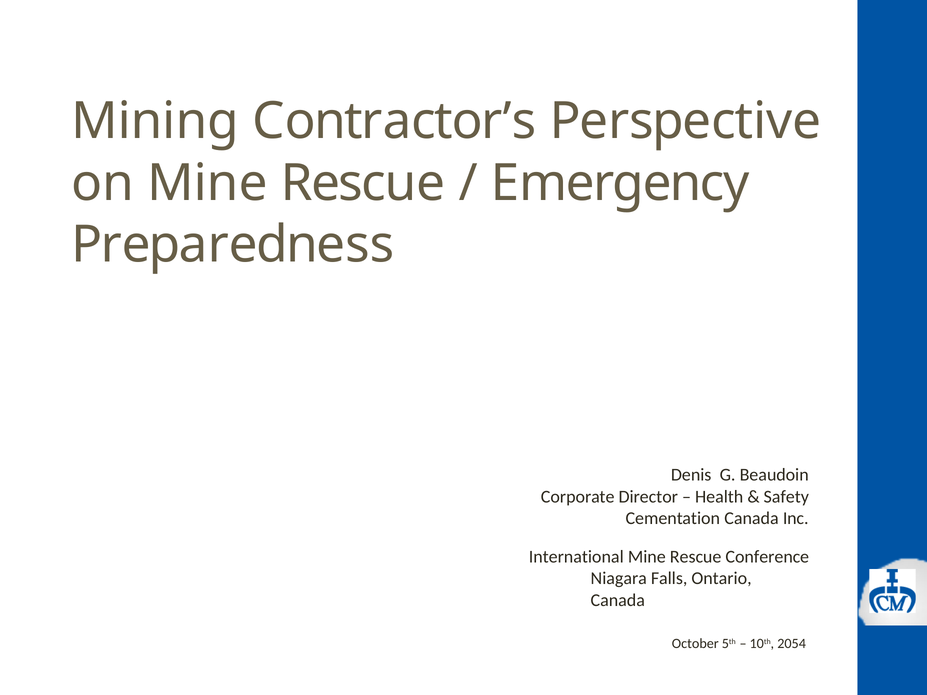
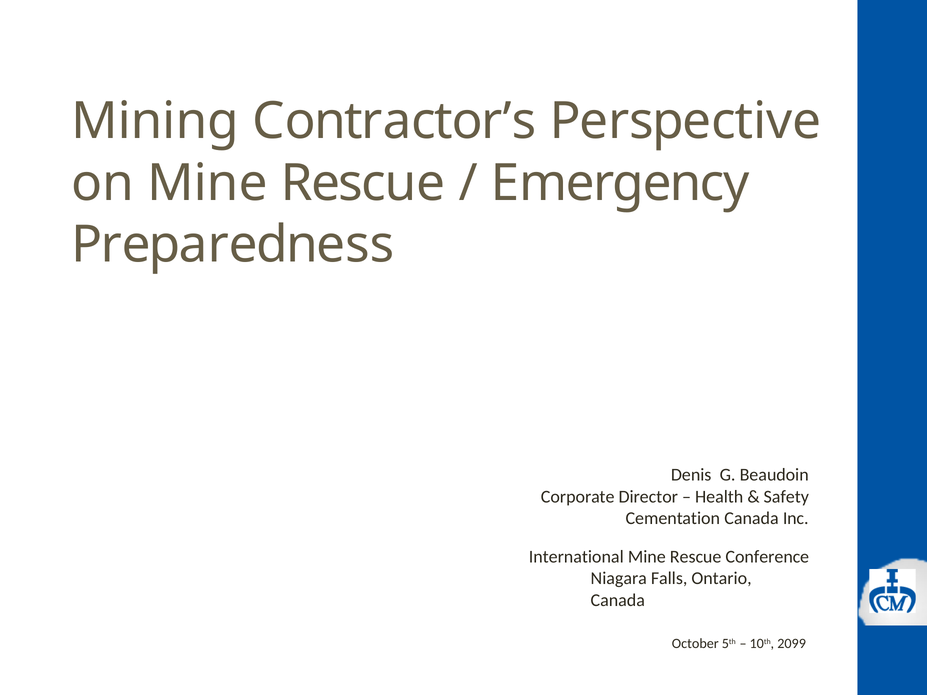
2054: 2054 -> 2099
